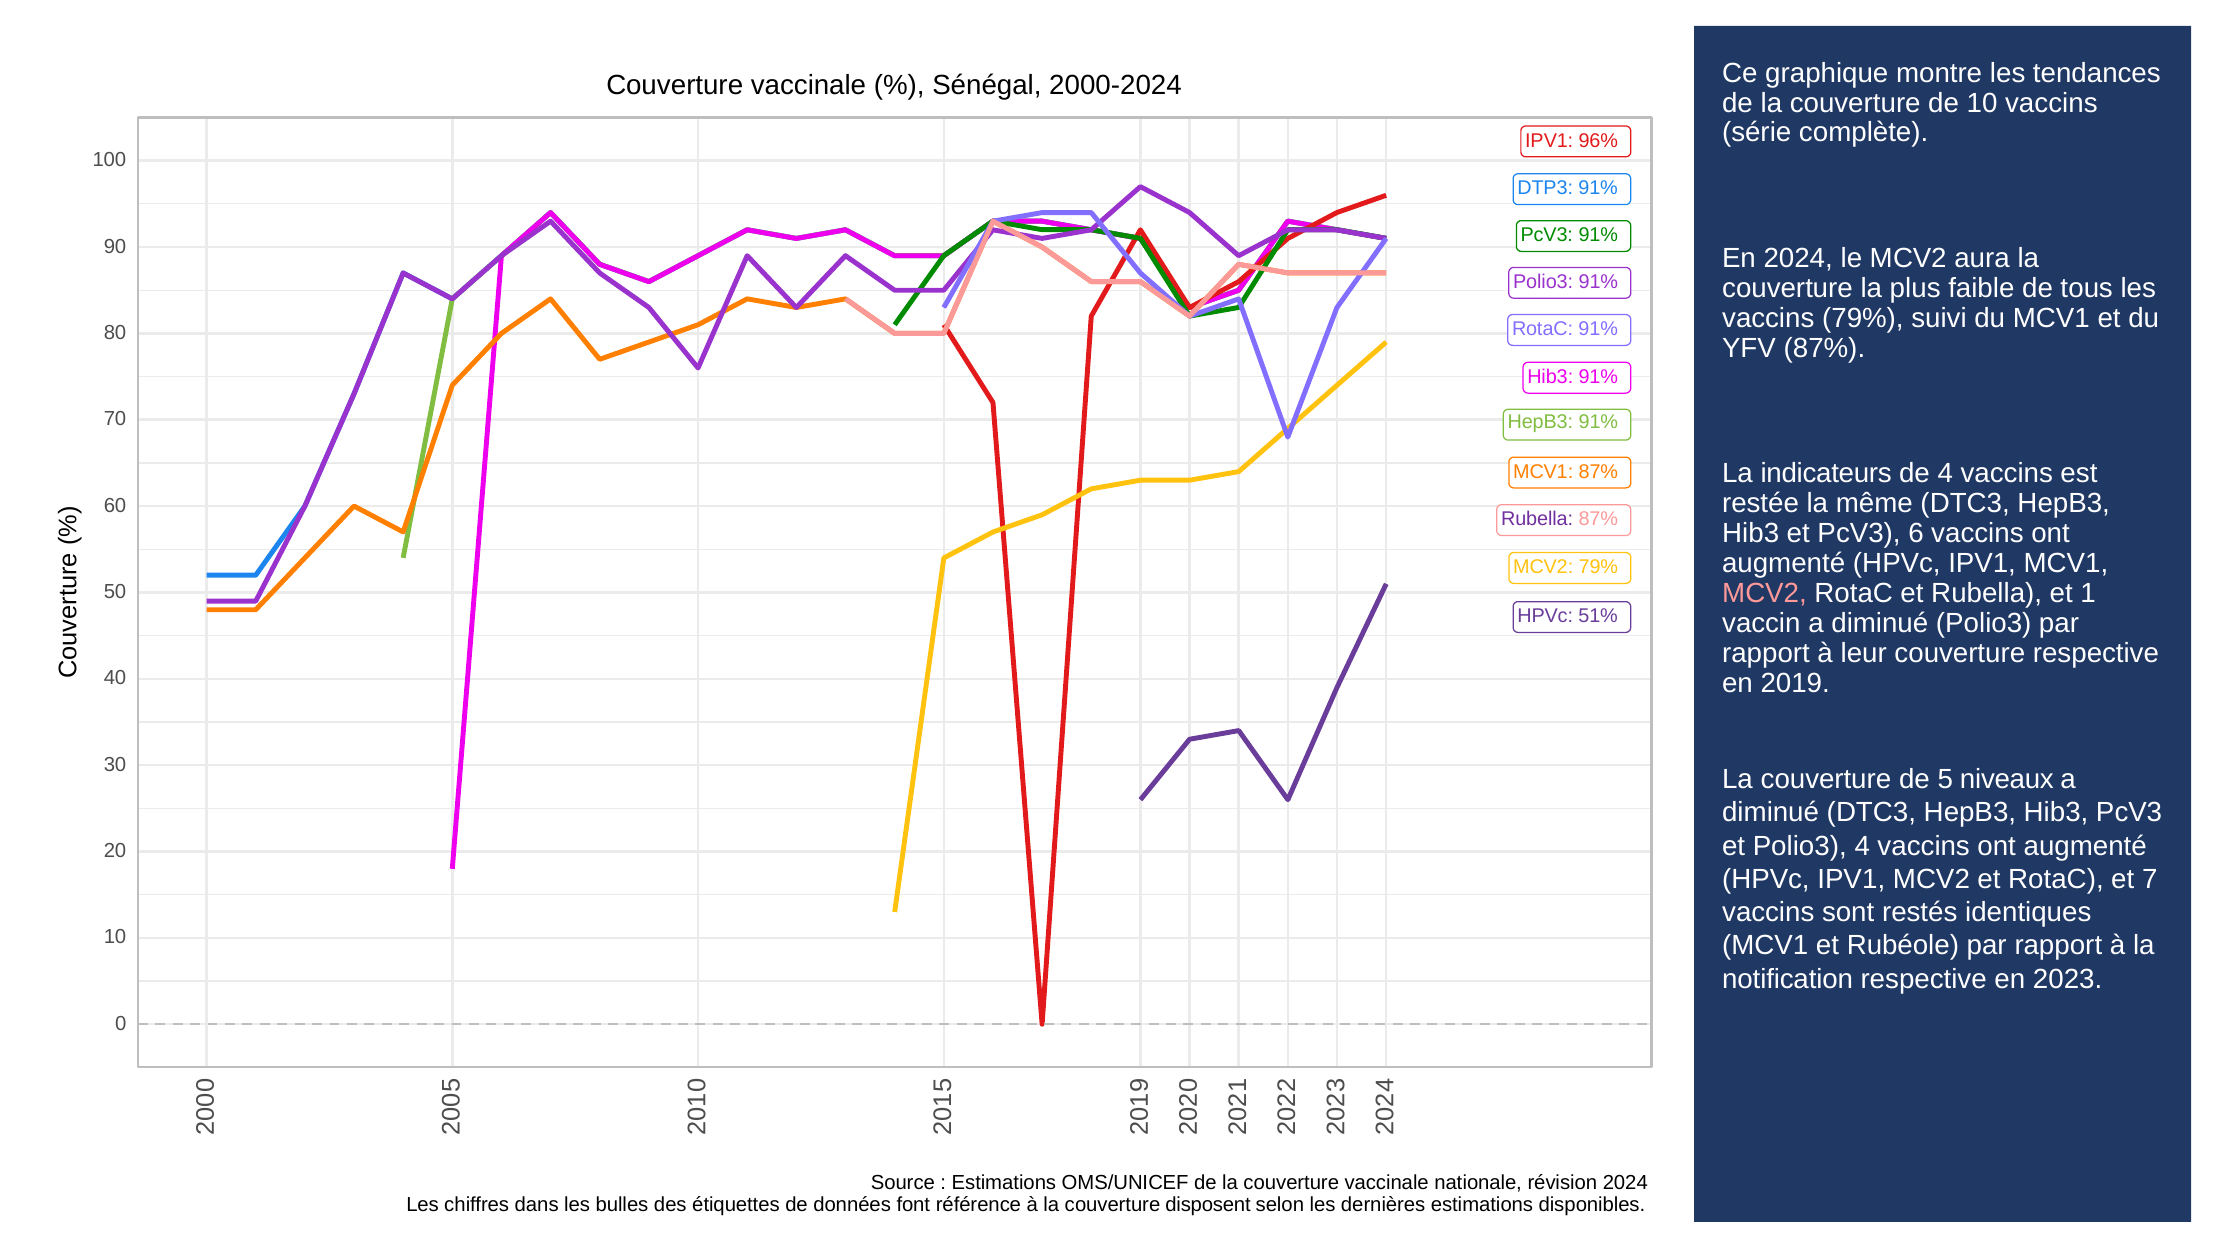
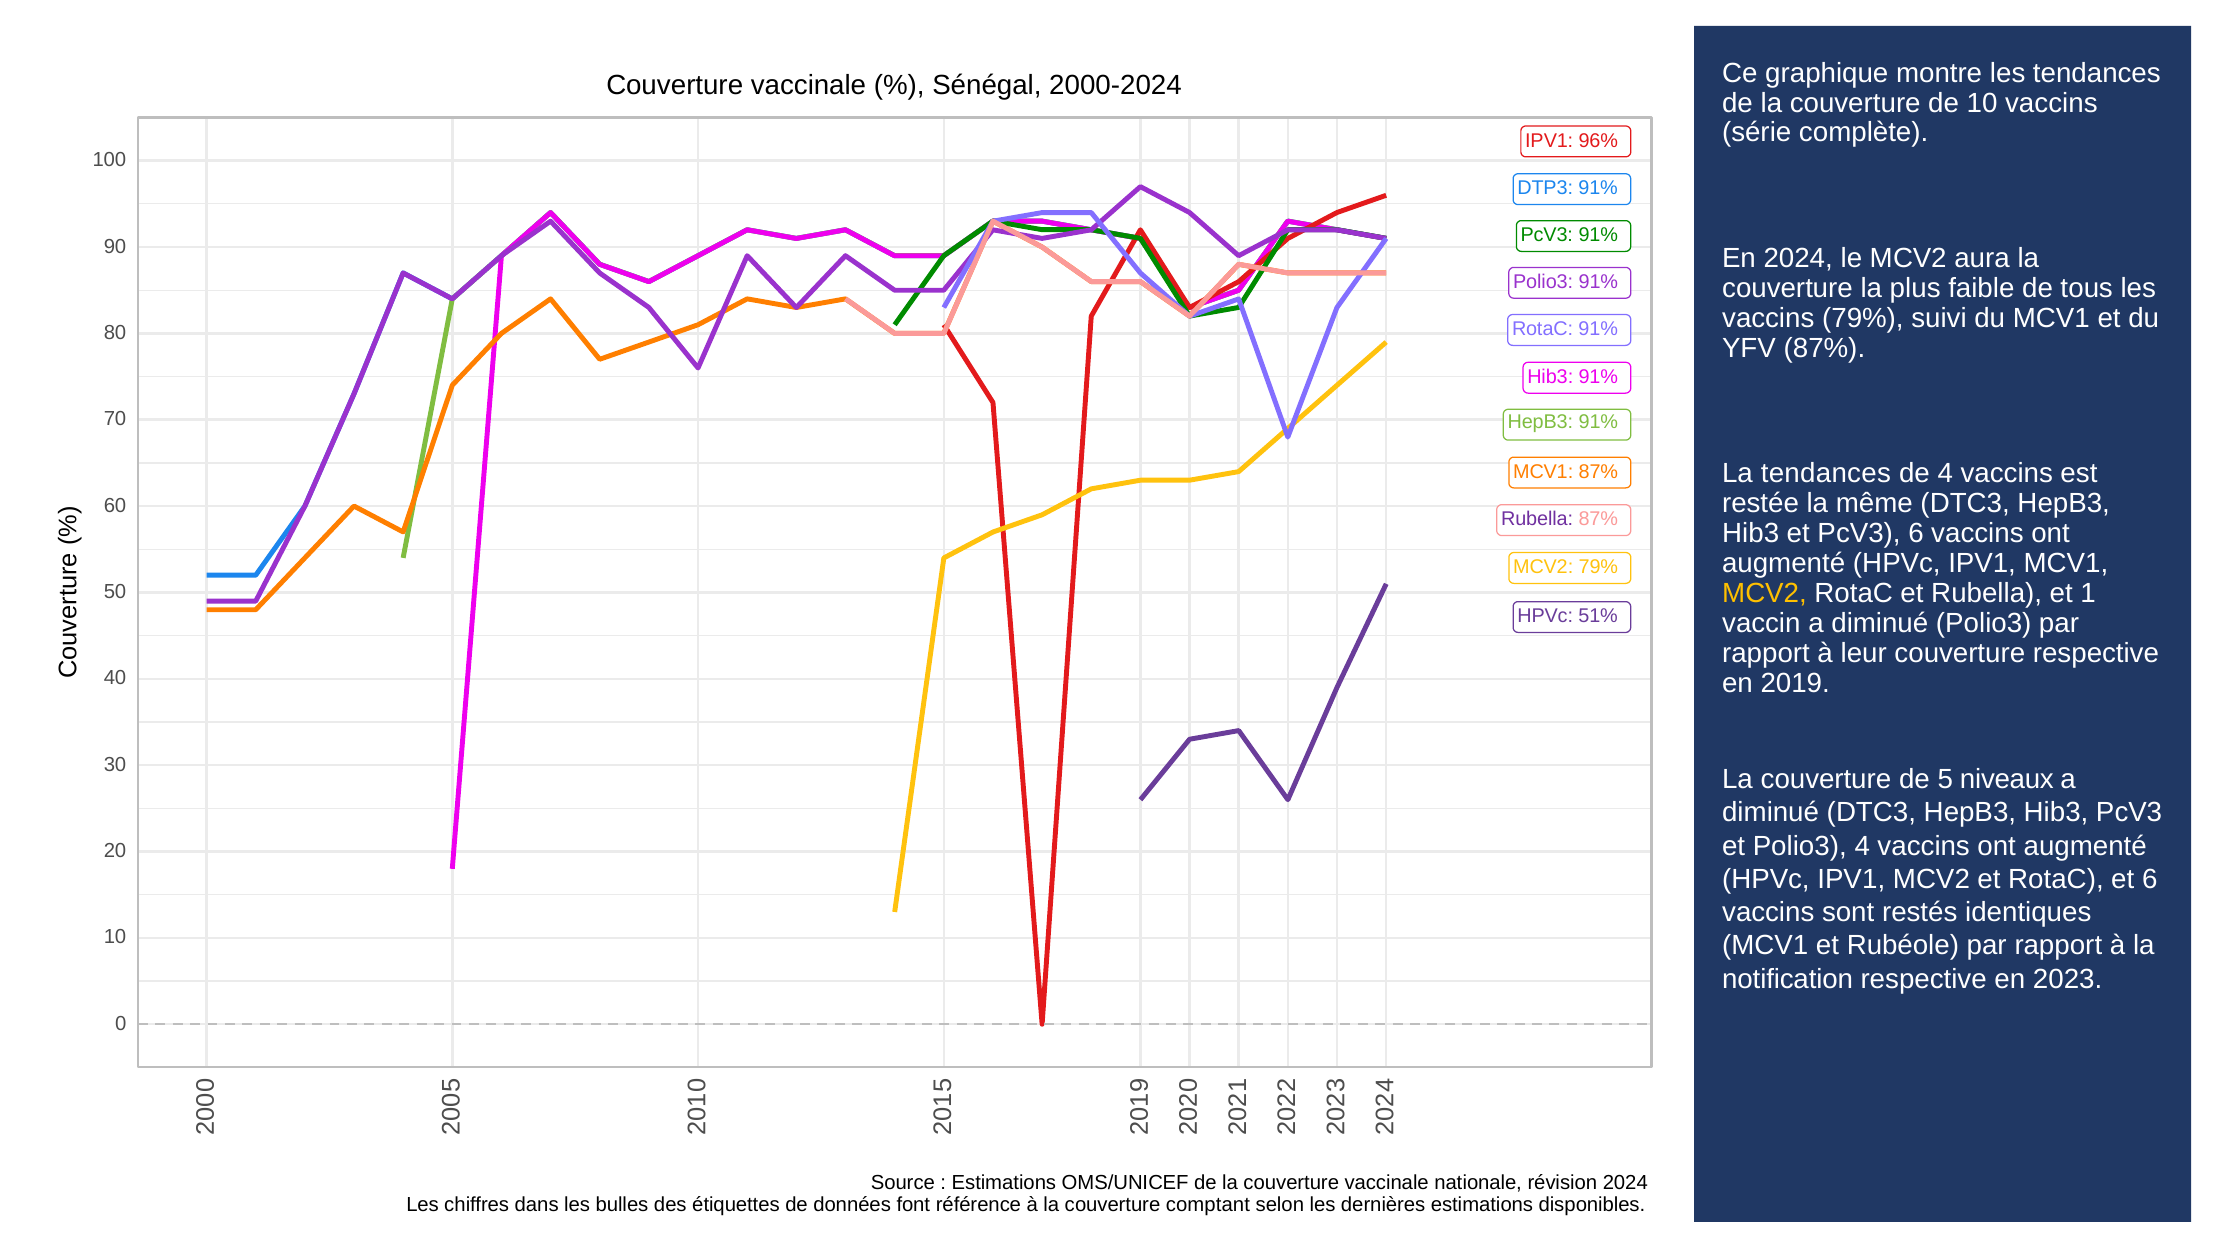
La indicateurs: indicateurs -> tendances
MCV2 at (1764, 593) colour: pink -> yellow
et 7: 7 -> 6
disposent: disposent -> comptant
